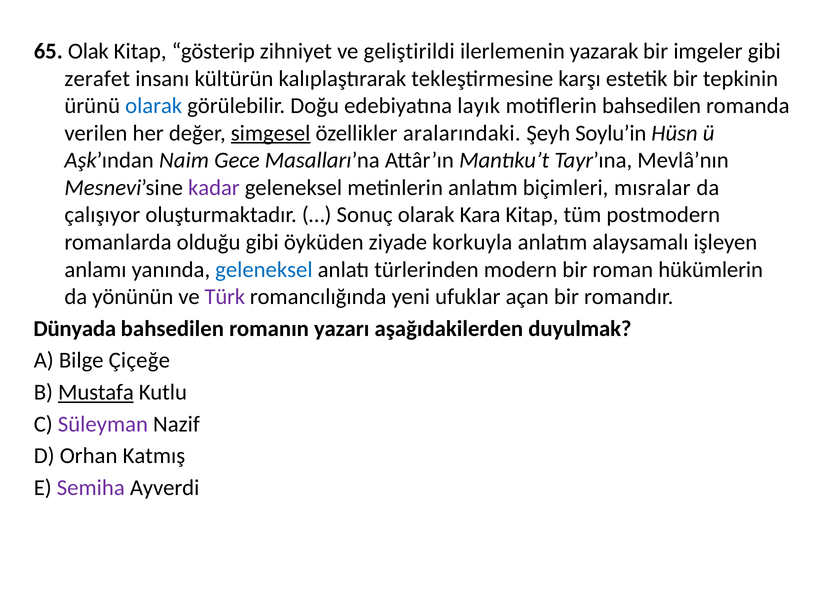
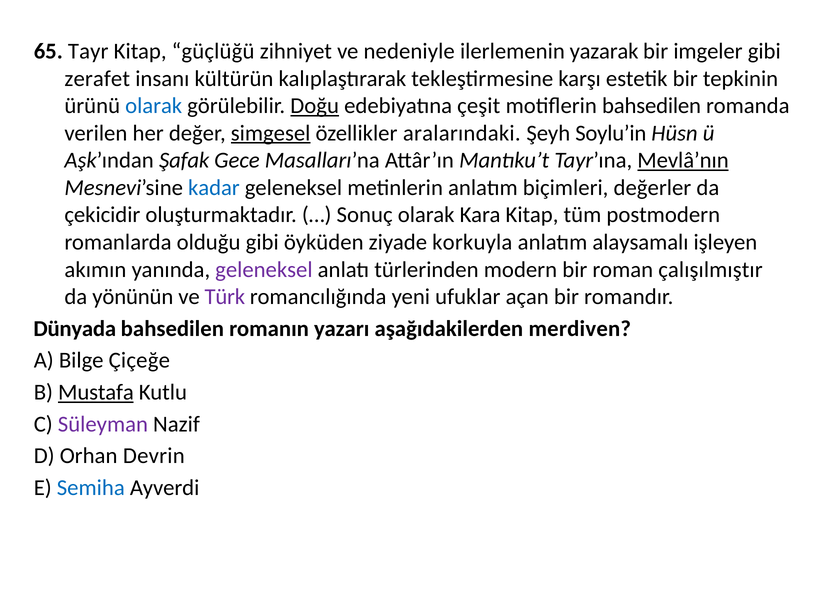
Olak: Olak -> Tayr
gösterip: gösterip -> güçlüğü
geliştirildi: geliştirildi -> nedeniyle
Doğu underline: none -> present
layık: layık -> çeşit
Naim: Naim -> Şafak
Mevlâ’nın underline: none -> present
kadar colour: purple -> blue
mısralar: mısralar -> değerler
çalışıyor: çalışıyor -> çekicidir
anlamı: anlamı -> akımın
geleneksel at (264, 270) colour: blue -> purple
hükümlerin: hükümlerin -> çalışılmıştır
duyulmak: duyulmak -> merdiven
Katmış: Katmış -> Devrin
Semiha colour: purple -> blue
